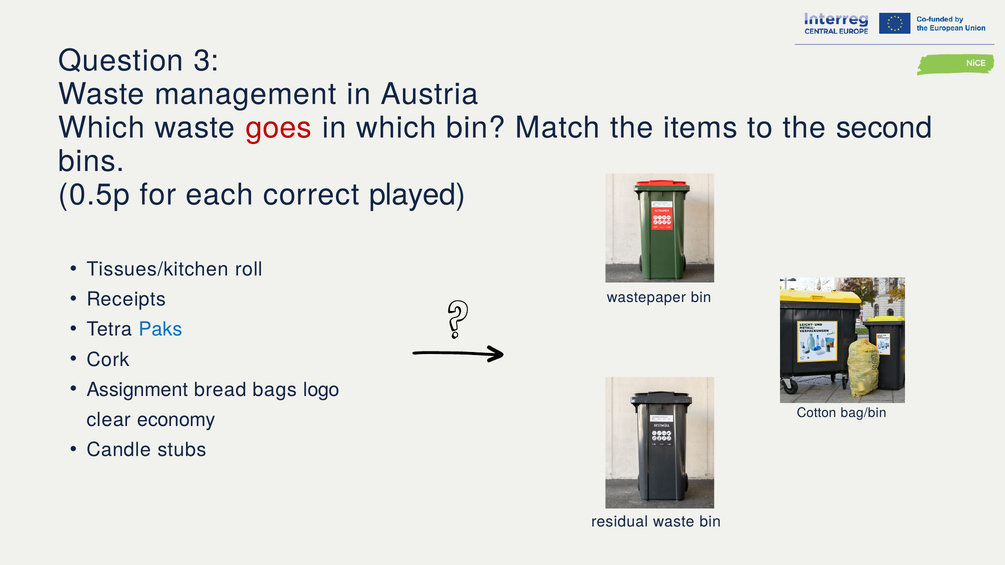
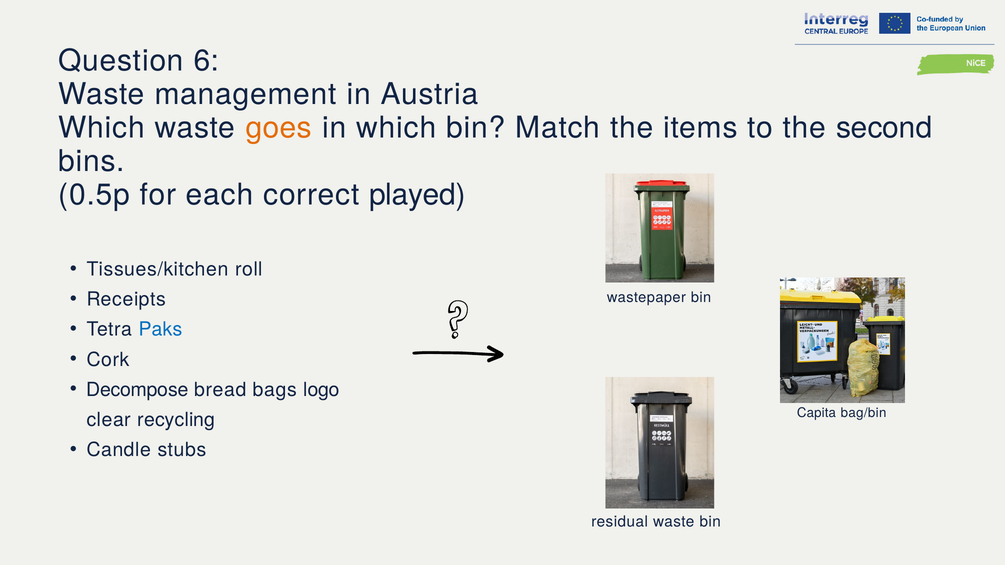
3: 3 -> 6
goes colour: red -> orange
Assignment: Assignment -> Decompose
Cotton: Cotton -> Capita
economy: economy -> recycling
